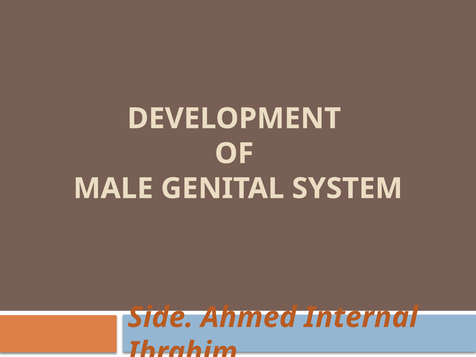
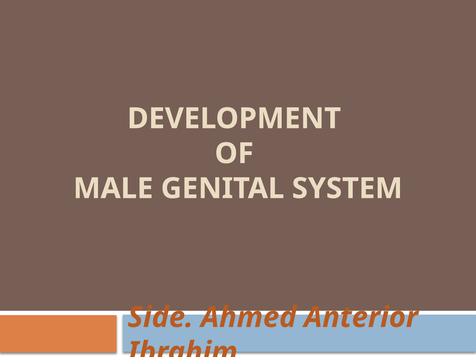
Internal: Internal -> Anterior
